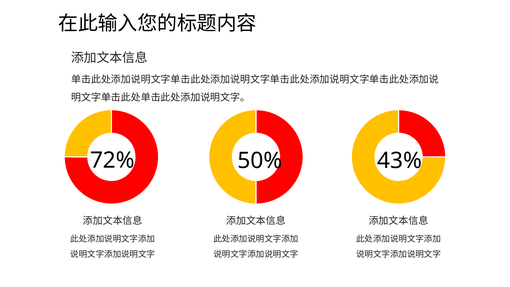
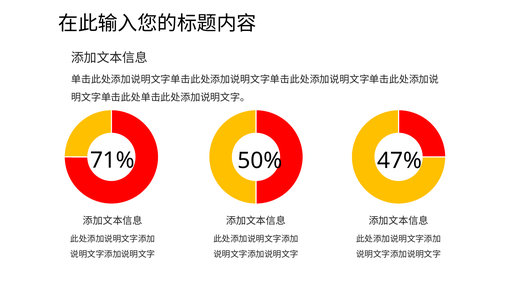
72%: 72% -> 71%
43%: 43% -> 47%
